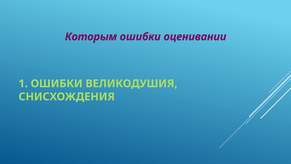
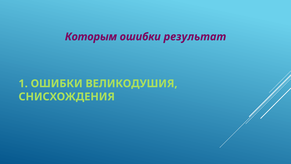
оценивании: оценивании -> результат
